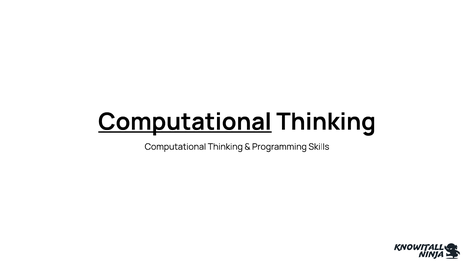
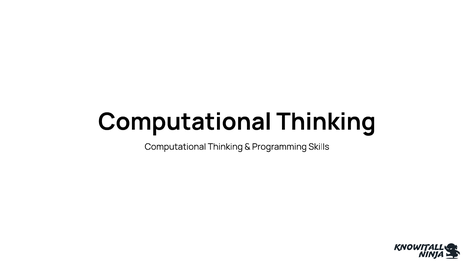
Computational at (185, 122) underline: present -> none
